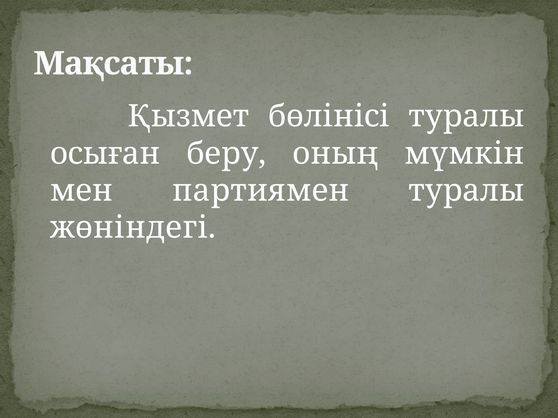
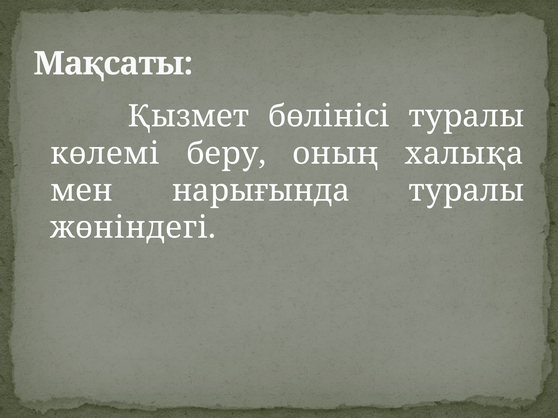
осыған: осыған -> көлемі
мүмкін: мүмкін -> халықа
партиямен: партиямен -> нарығында
